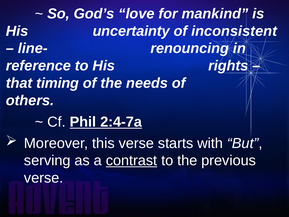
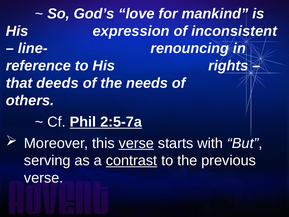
uncertainty: uncertainty -> expression
timing: timing -> deeds
2:4-7a: 2:4-7a -> 2:5-7a
verse at (136, 143) underline: none -> present
